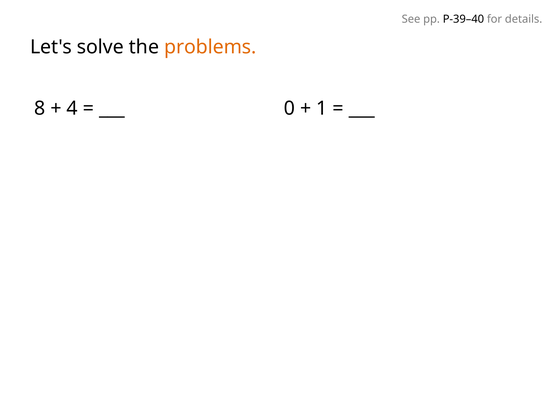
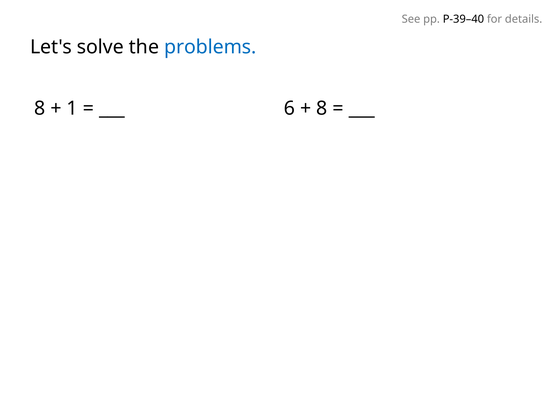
problems colour: orange -> blue
4: 4 -> 1
0: 0 -> 6
1 at (322, 108): 1 -> 8
